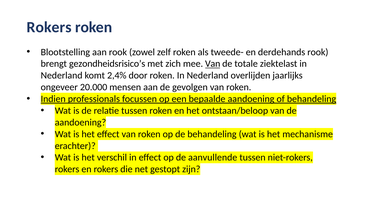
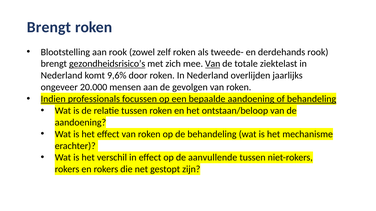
Rokers at (49, 27): Rokers -> Brengt
gezondheidsrisico’s underline: none -> present
2,4%: 2,4% -> 9,6%
